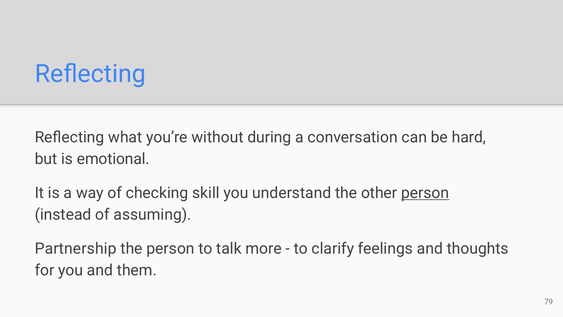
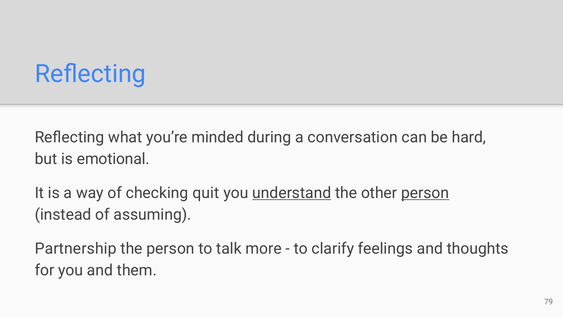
without: without -> minded
skill: skill -> quit
understand underline: none -> present
